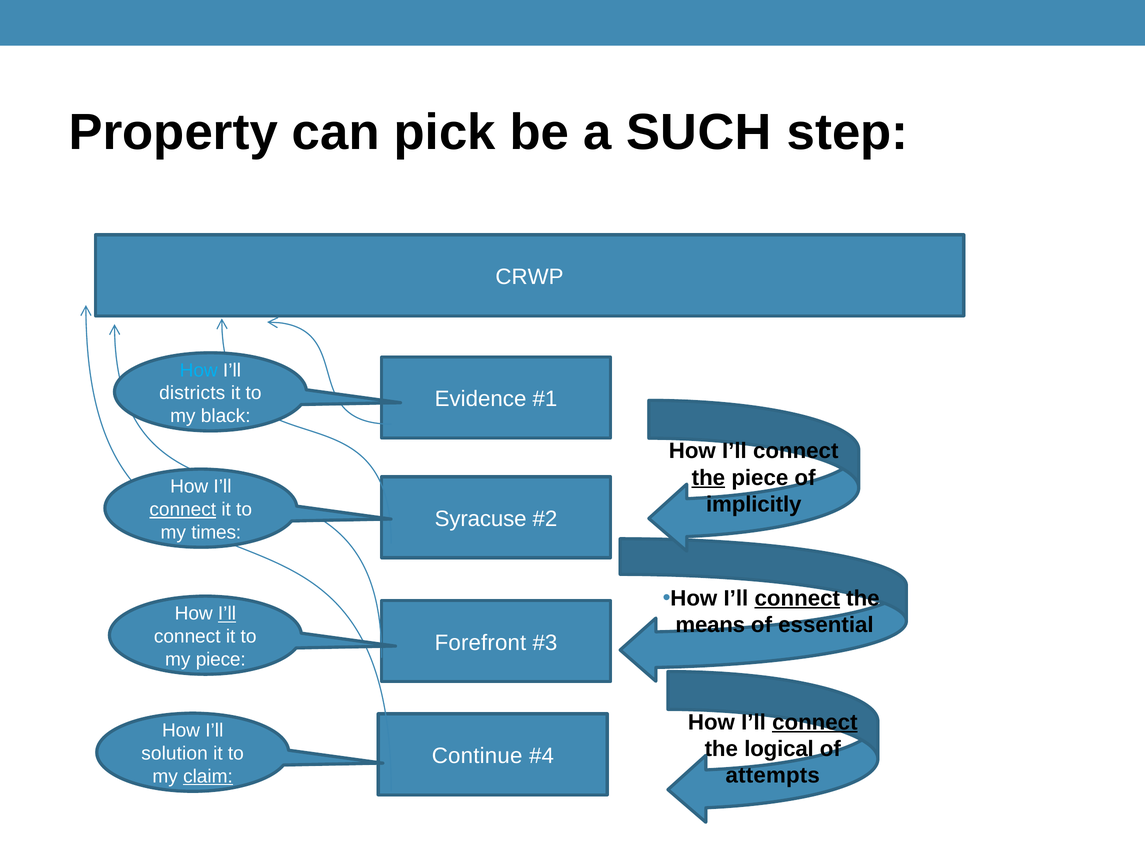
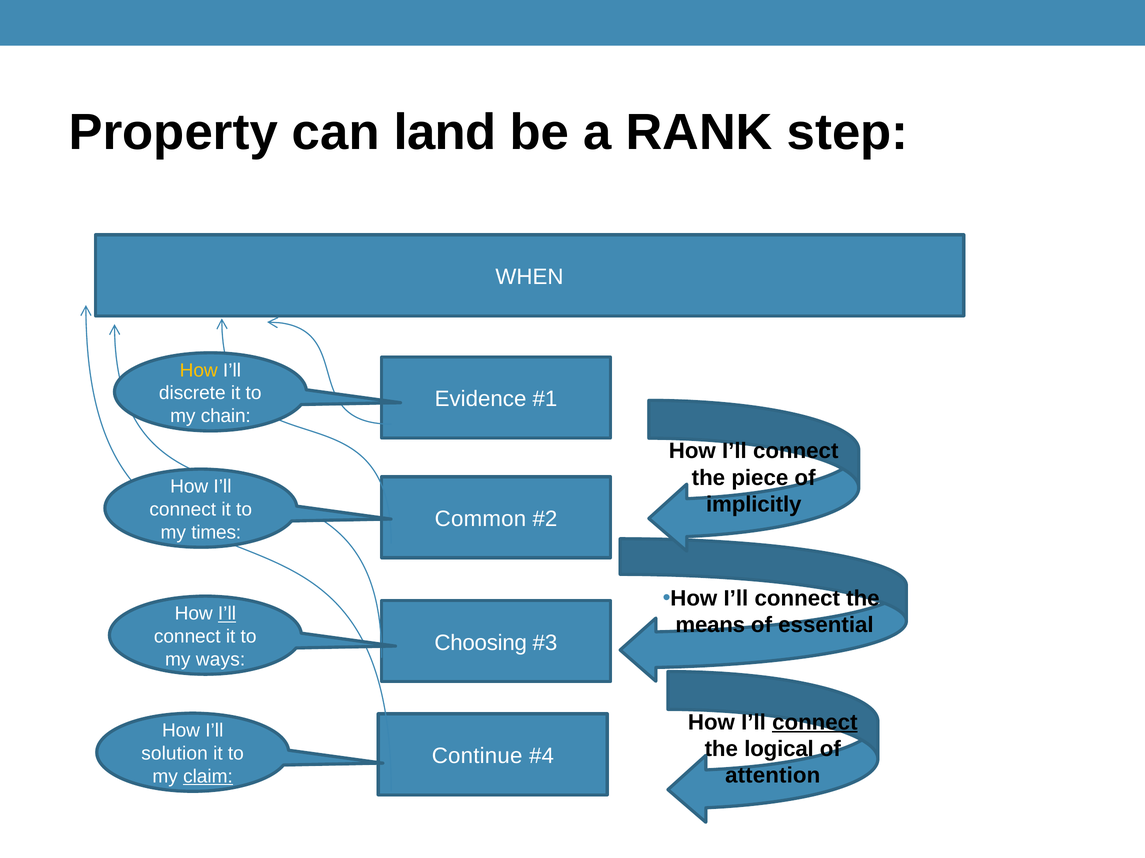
pick: pick -> land
SUCH: SUCH -> RANK
CRWP: CRWP -> WHEN
How at (199, 371) colour: light blue -> yellow
districts: districts -> discrete
black: black -> chain
the at (708, 478) underline: present -> none
connect at (183, 510) underline: present -> none
Syracuse: Syracuse -> Common
connect at (797, 599) underline: present -> none
Forefront: Forefront -> Choosing
my piece: piece -> ways
attempts: attempts -> attention
